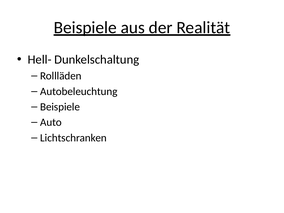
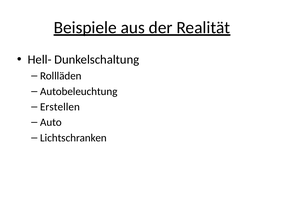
Beispiele at (60, 107): Beispiele -> Erstellen
